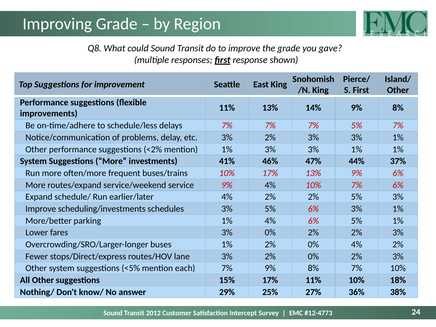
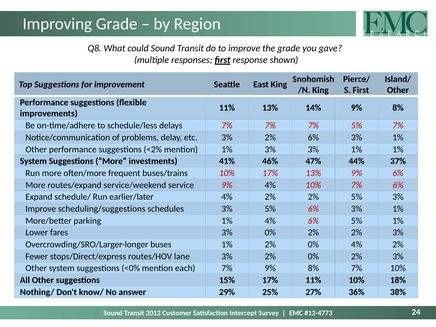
3% 2% 3%: 3% -> 6%
scheduling/investments: scheduling/investments -> scheduling/suggestions
<5%: <5% -> <0%
